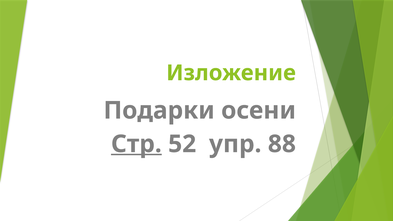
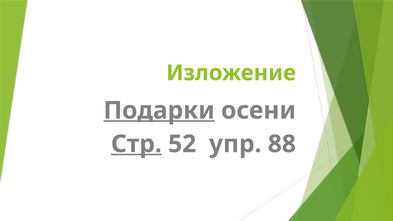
Подарки underline: none -> present
